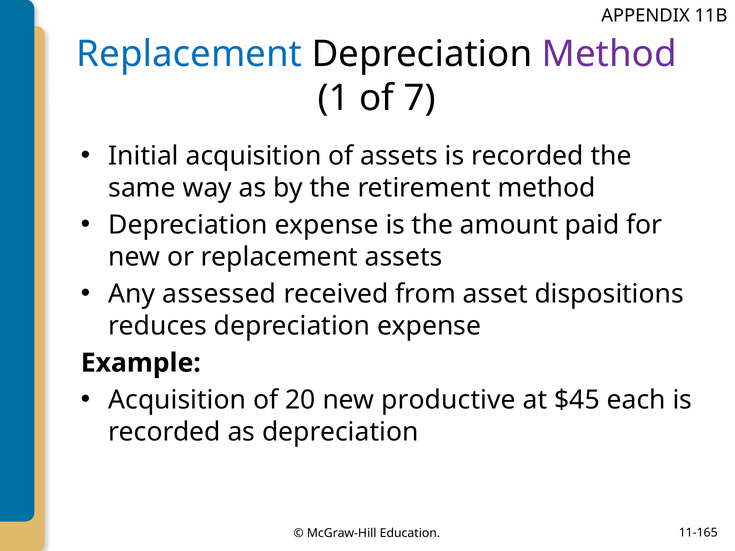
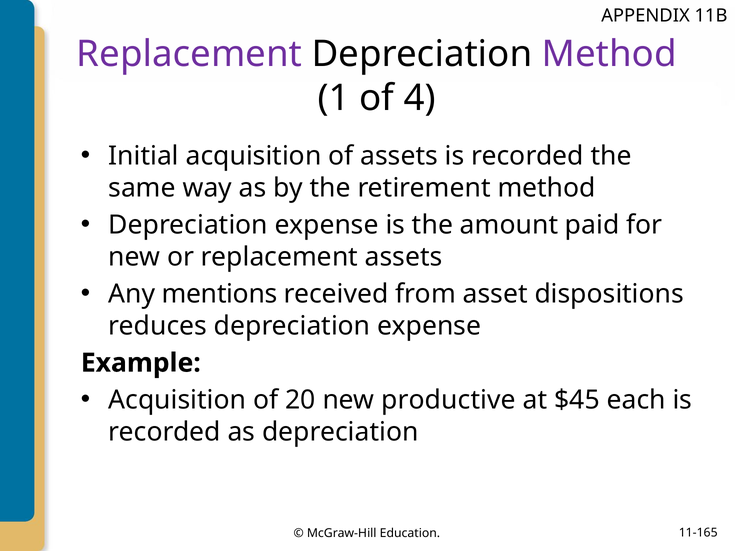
Replacement at (189, 54) colour: blue -> purple
7: 7 -> 4
assessed: assessed -> mentions
